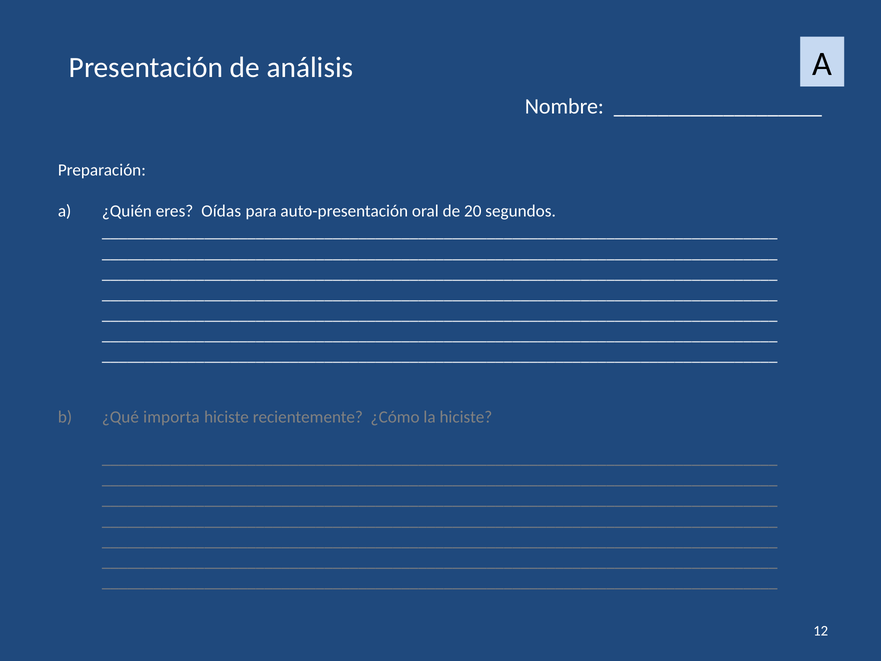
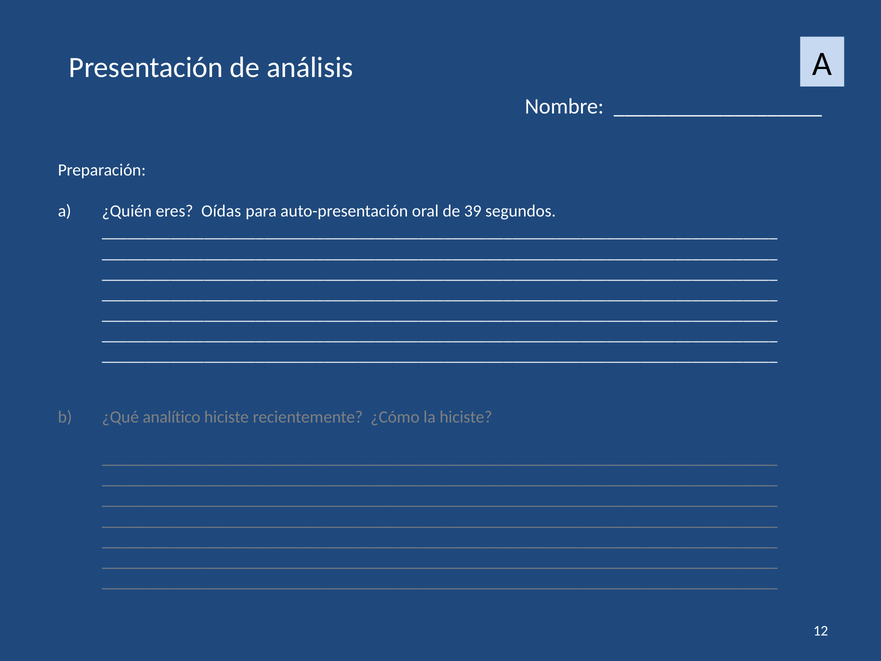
20: 20 -> 39
importa: importa -> analítico
